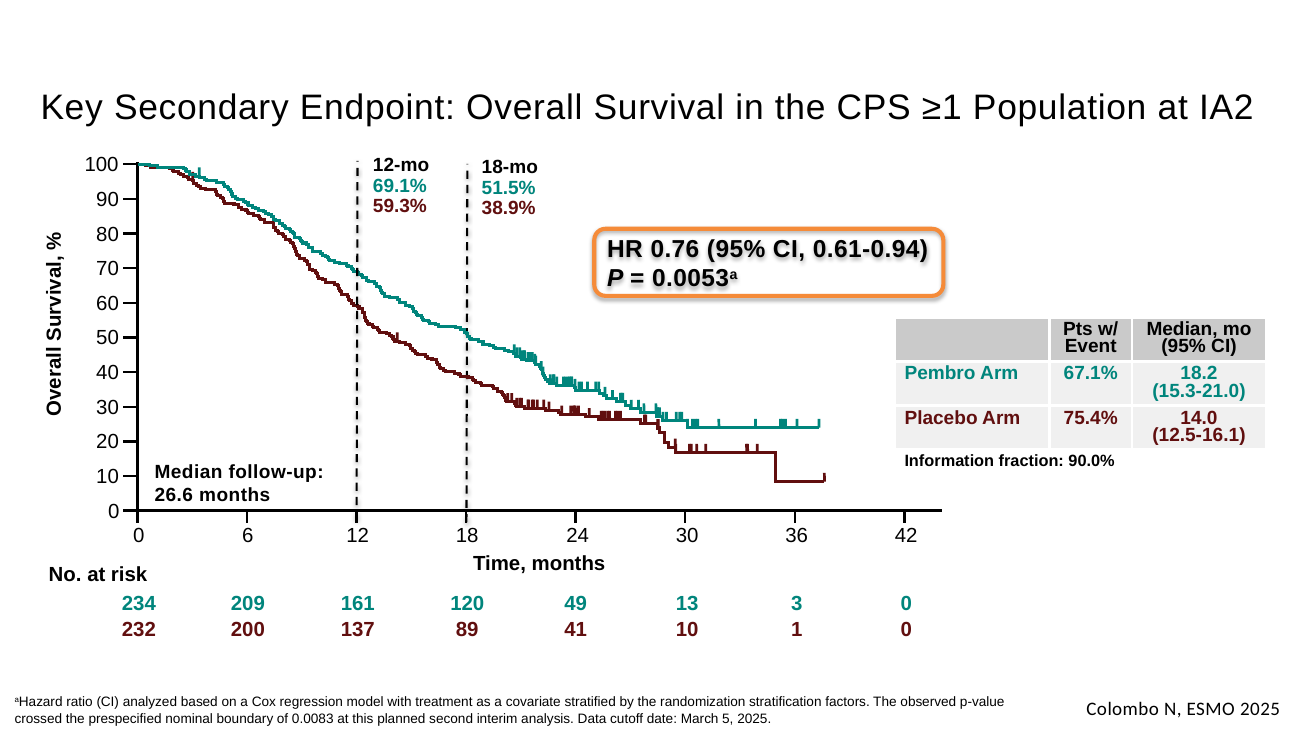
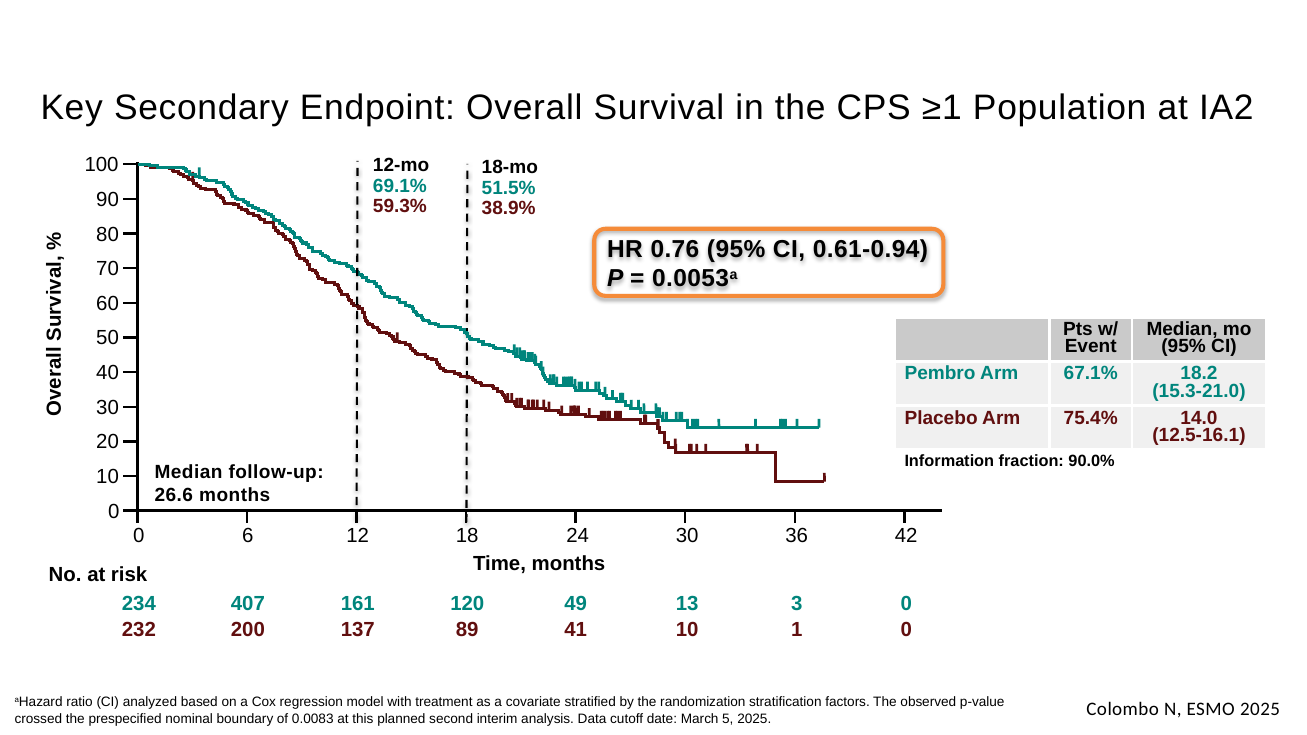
209: 209 -> 407
